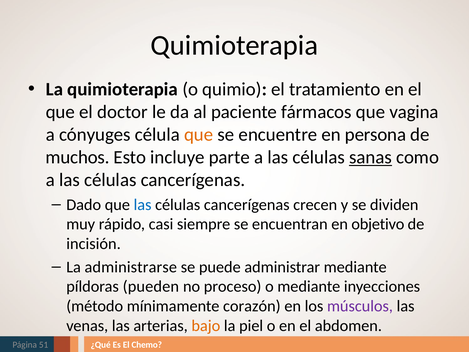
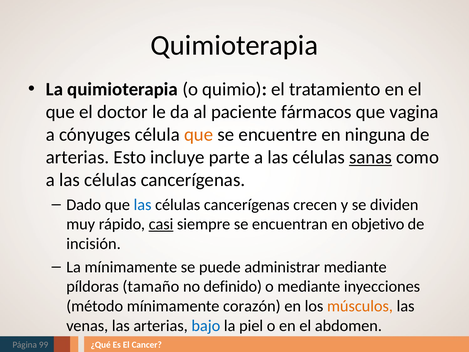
persona: persona -> ninguna
muchos at (78, 157): muchos -> arterias
casi underline: none -> present
La administrarse: administrarse -> mínimamente
pueden: pueden -> tamaño
proceso: proceso -> definido
músculos colour: purple -> orange
bajo colour: orange -> blue
51: 51 -> 99
Chemo: Chemo -> Cancer
